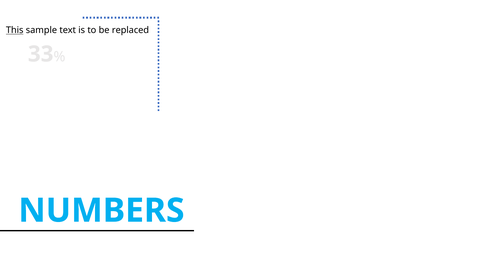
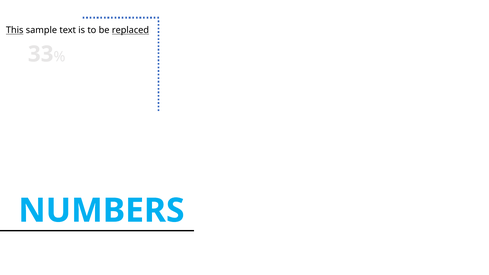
replaced underline: none -> present
